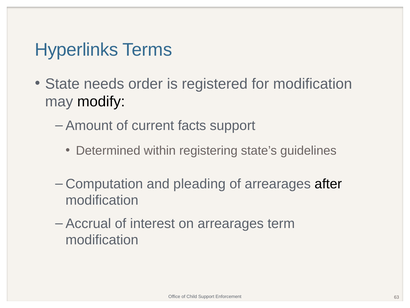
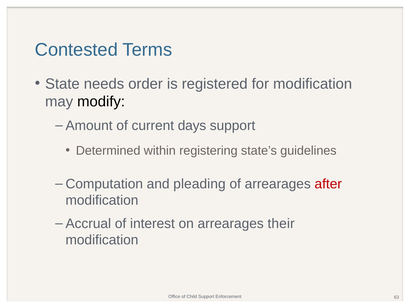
Hyperlinks: Hyperlinks -> Contested
facts: facts -> days
after colour: black -> red
term: term -> their
